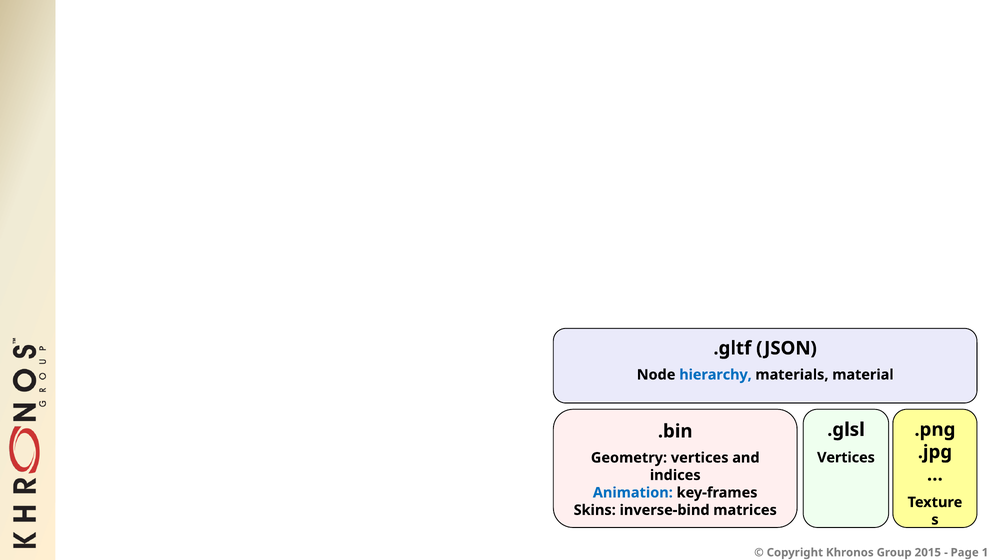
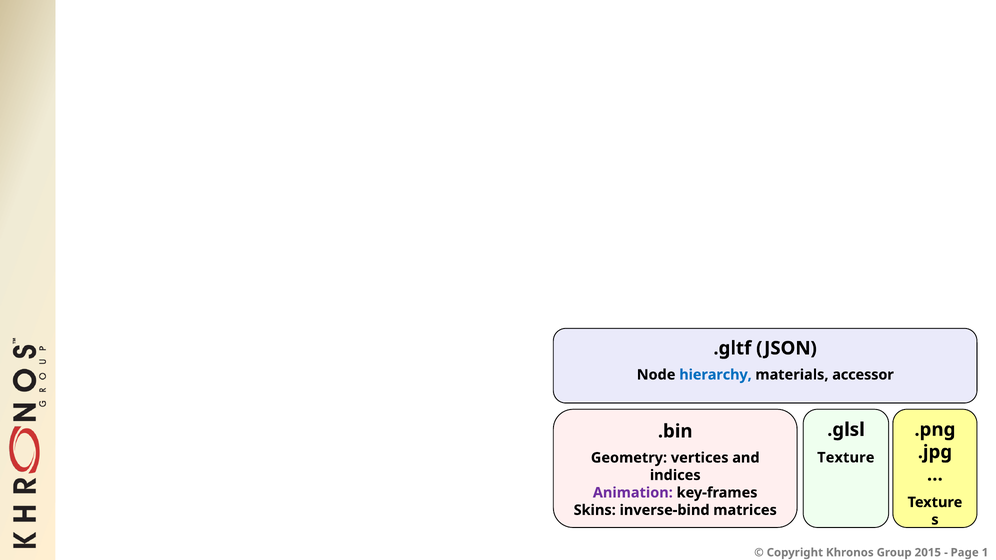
material: material -> accessor
Vertices at (846, 458): Vertices -> Texture
Animation colour: blue -> purple
